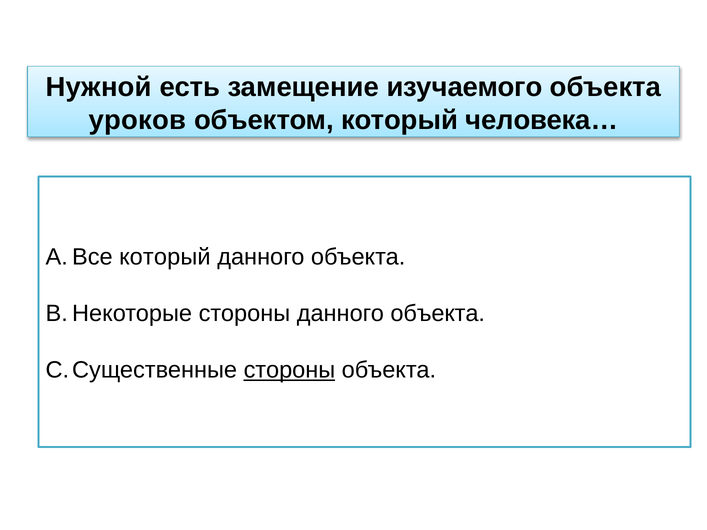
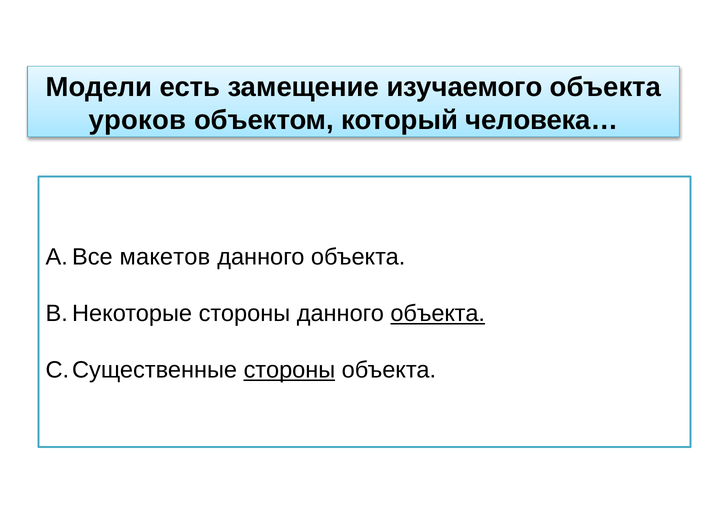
Нужной: Нужной -> Модели
который at (165, 257): который -> макетов
объекта at (438, 314) underline: none -> present
